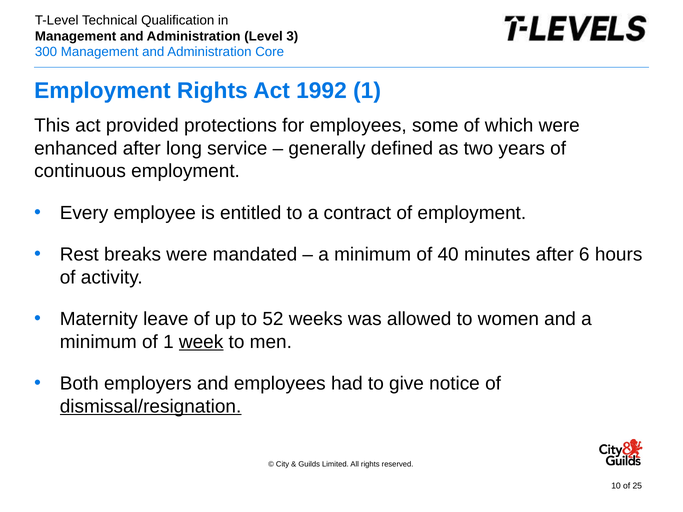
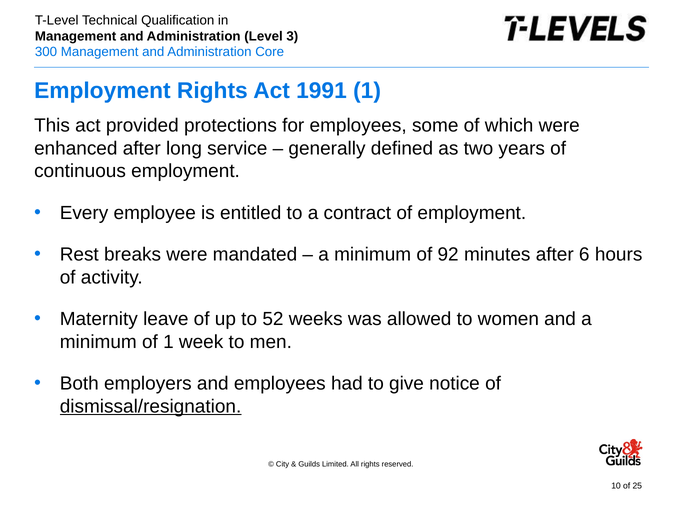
1992: 1992 -> 1991
40: 40 -> 92
week underline: present -> none
